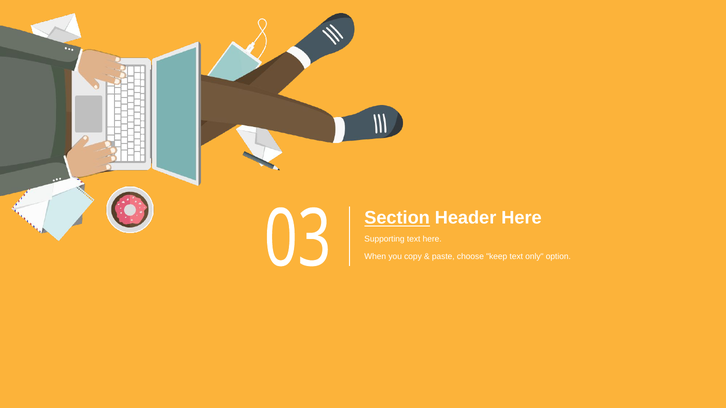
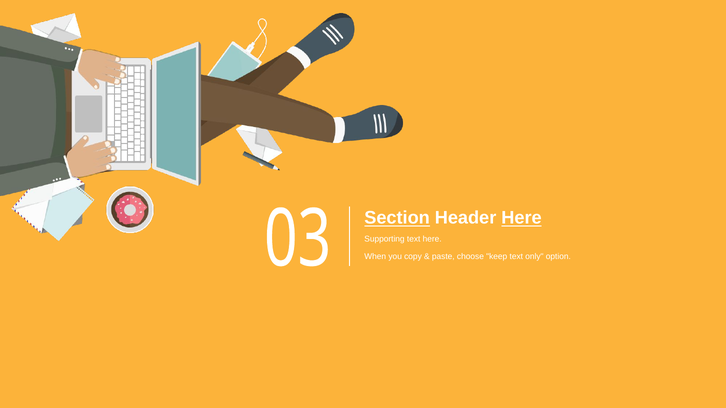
Here at (522, 218) underline: none -> present
